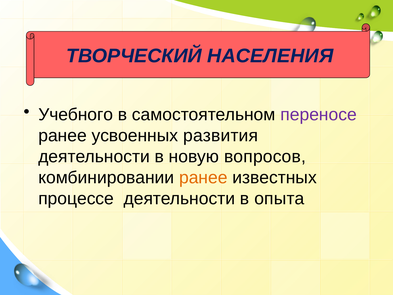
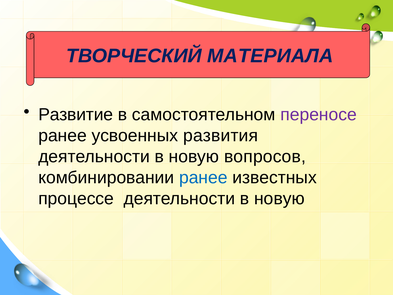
НАСЕЛЕНИЯ: НАСЕЛЕНИЯ -> МАТЕРИАЛА
Учебного: Учебного -> Развитие
ранее at (203, 178) colour: orange -> blue
опыта at (279, 198): опыта -> новую
